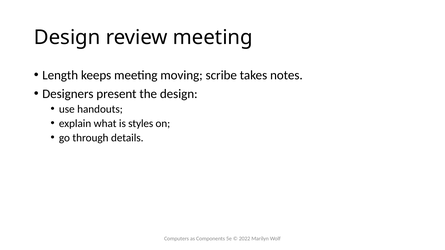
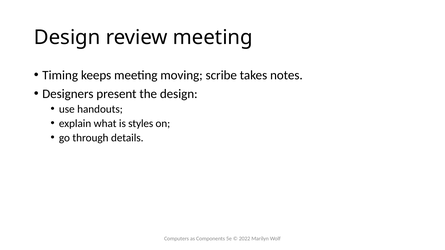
Length: Length -> Timing
